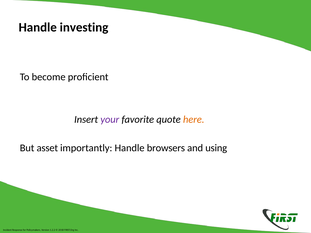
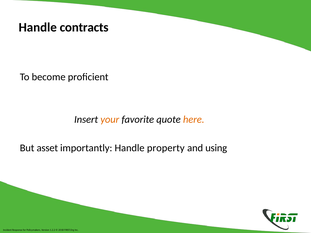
investing: investing -> contracts
your colour: purple -> orange
browsers: browsers -> property
